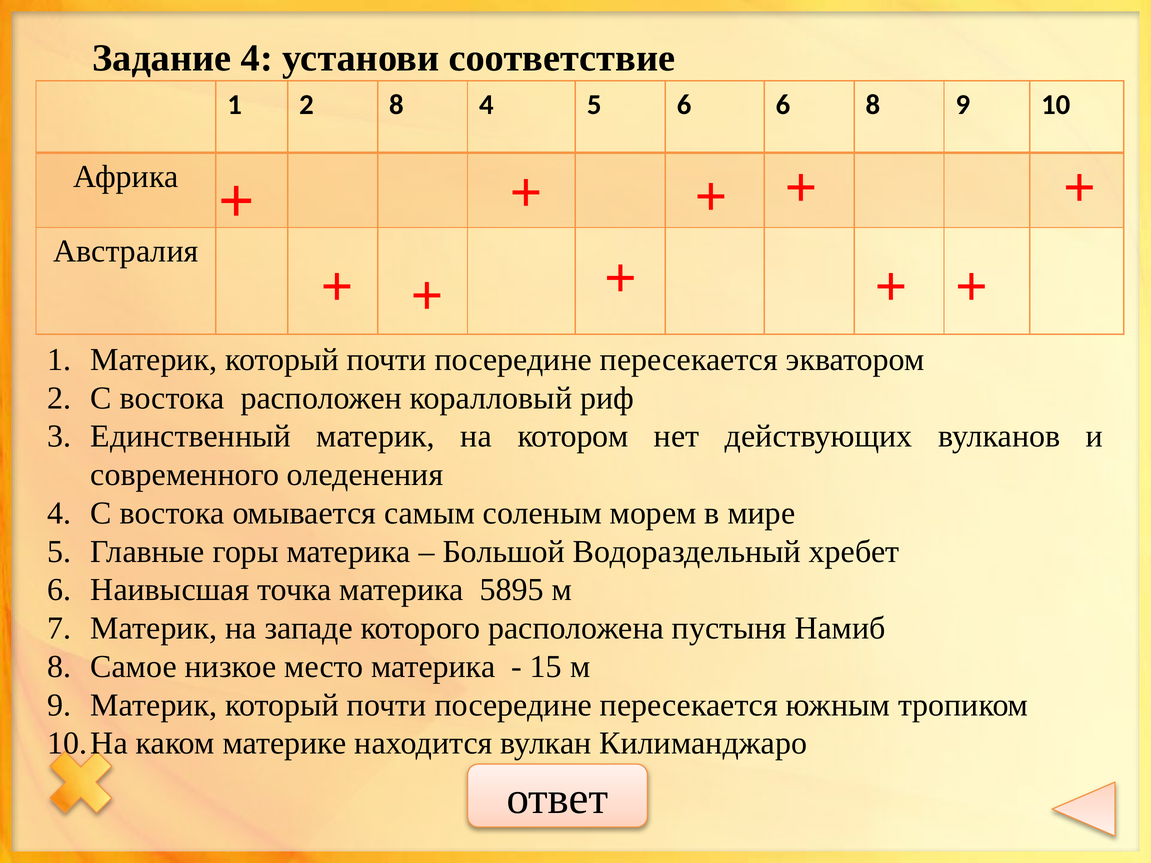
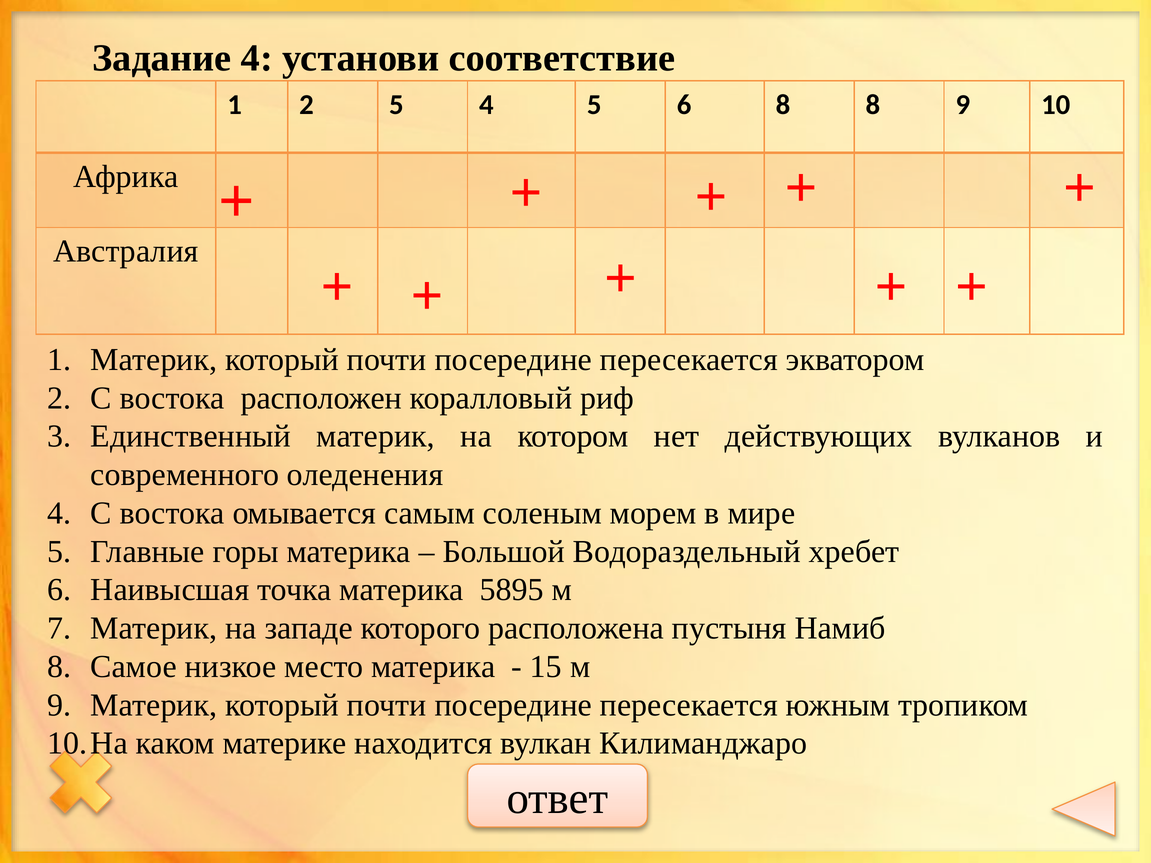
2 8: 8 -> 5
6 6: 6 -> 8
